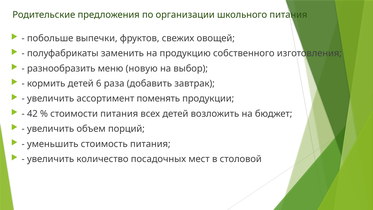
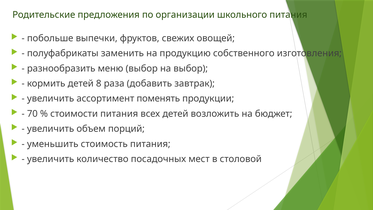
меню новую: новую -> выбор
6: 6 -> 8
42: 42 -> 70
